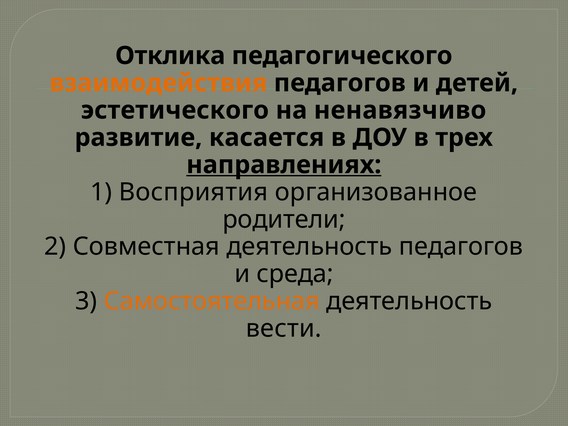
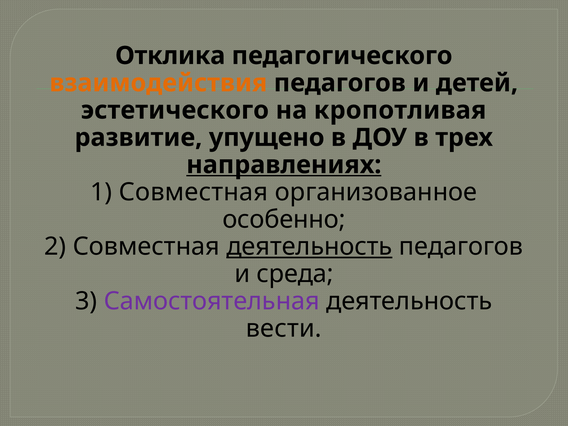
ненавязчиво: ненавязчиво -> кропотливая
касается: касается -> упущено
1 Восприятия: Восприятия -> Совместная
родители: родители -> особенно
деятельность at (309, 247) underline: none -> present
Самостоятельная colour: orange -> purple
